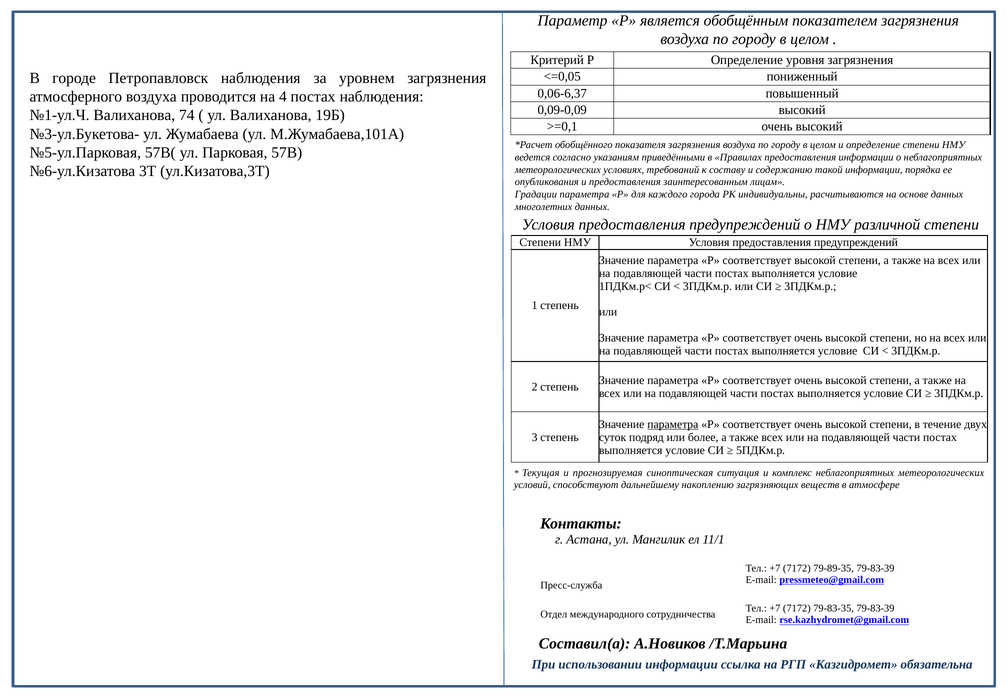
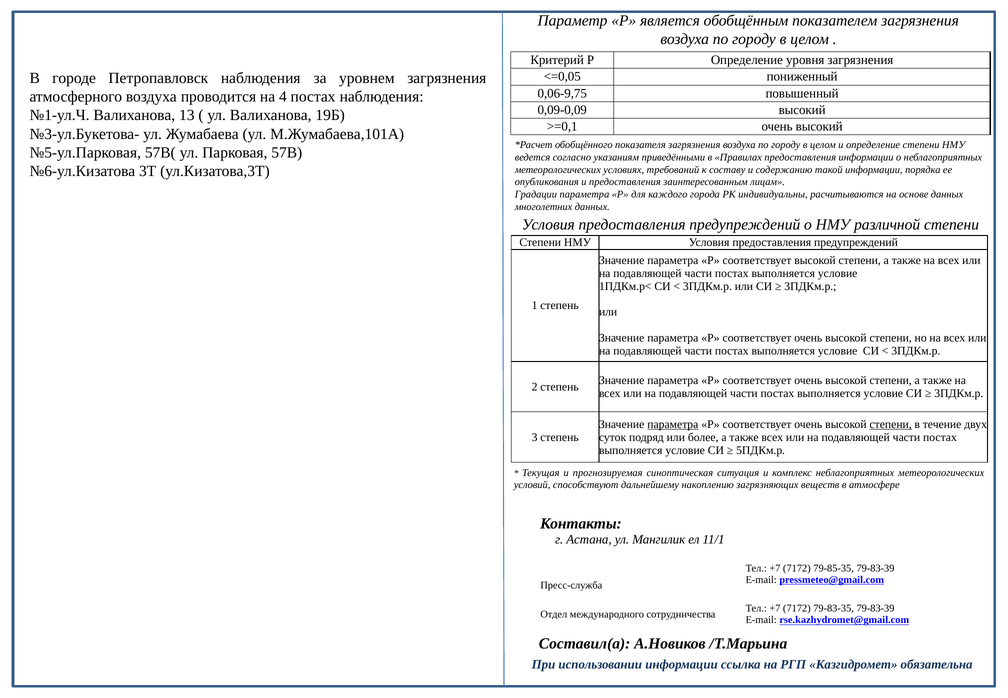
0,06-6,37: 0,06-6,37 -> 0,06-9,75
74: 74 -> 13
степени at (891, 424) underline: none -> present
79-89-35: 79-89-35 -> 79-85-35
